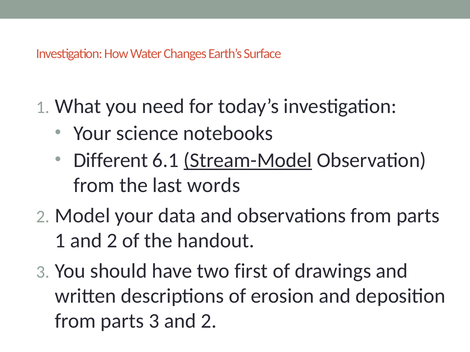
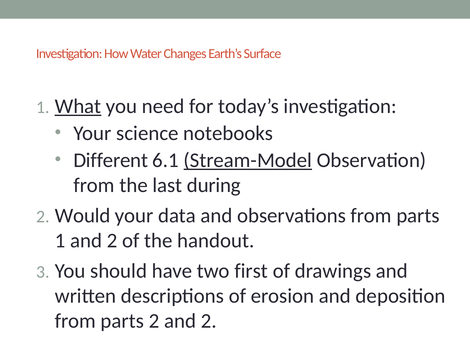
What underline: none -> present
words: words -> during
Model: Model -> Would
parts 3: 3 -> 2
